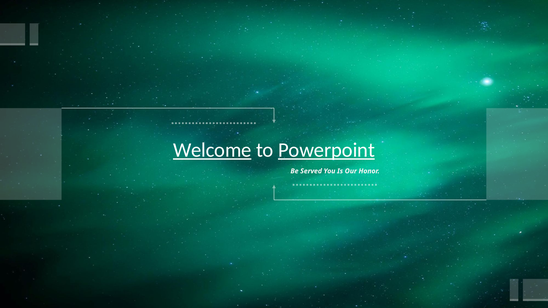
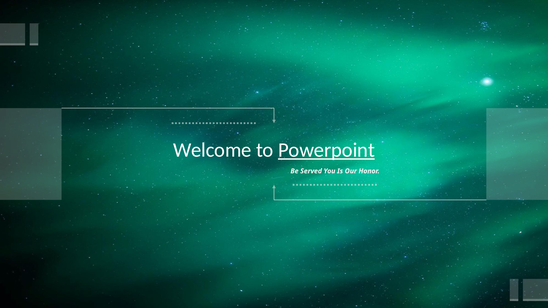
Welcome underline: present -> none
